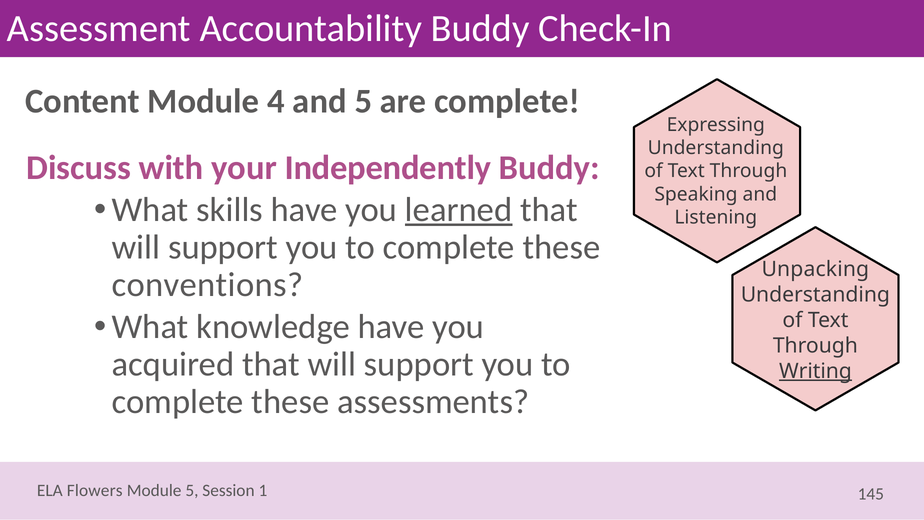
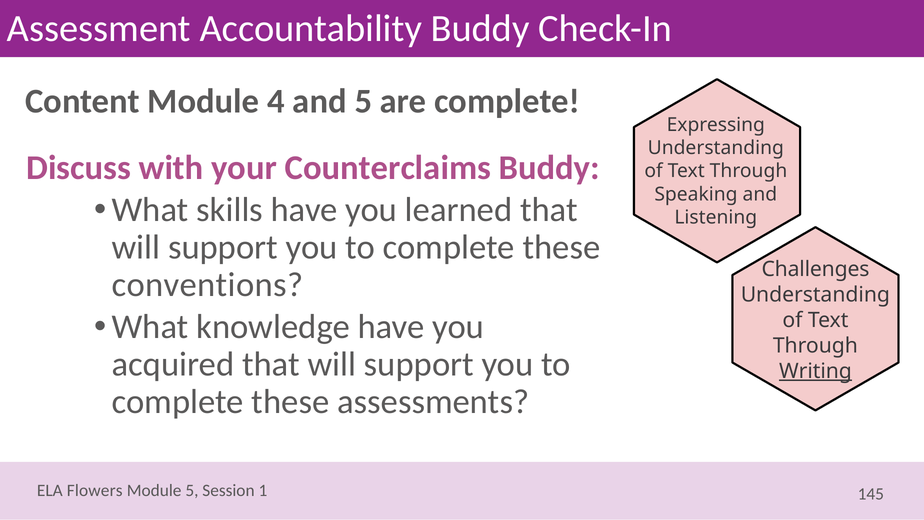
Independently: Independently -> Counterclaims
learned underline: present -> none
Unpacking: Unpacking -> Challenges
